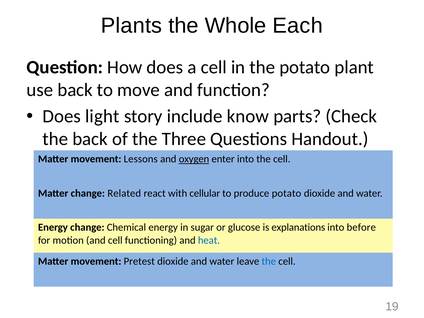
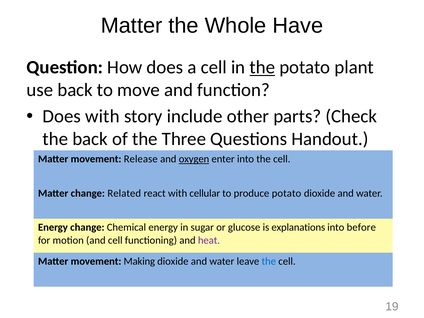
Plants at (131, 26): Plants -> Matter
Each: Each -> Have
the at (262, 67) underline: none -> present
Does light: light -> with
know: know -> other
Lessons: Lessons -> Release
heat colour: blue -> purple
Pretest: Pretest -> Making
